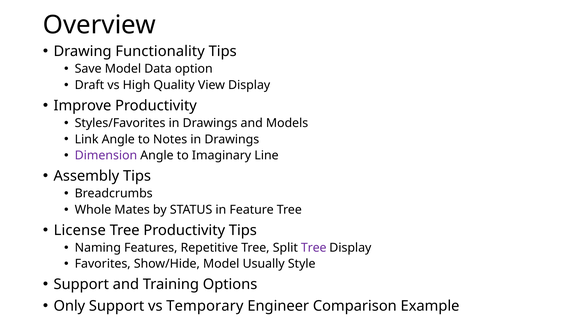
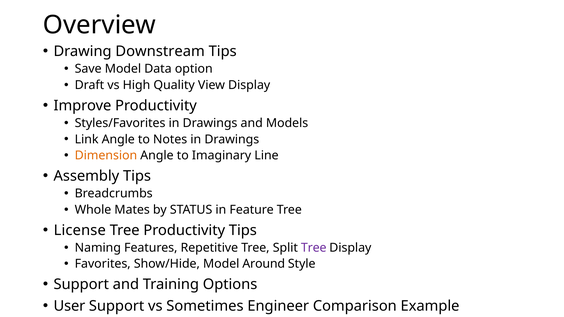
Functionality: Functionality -> Downstream
Dimension colour: purple -> orange
Usually: Usually -> Around
Only: Only -> User
Temporary: Temporary -> Sometimes
